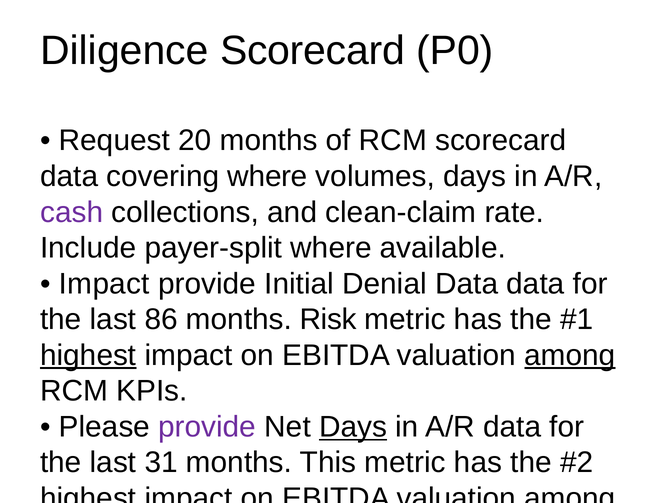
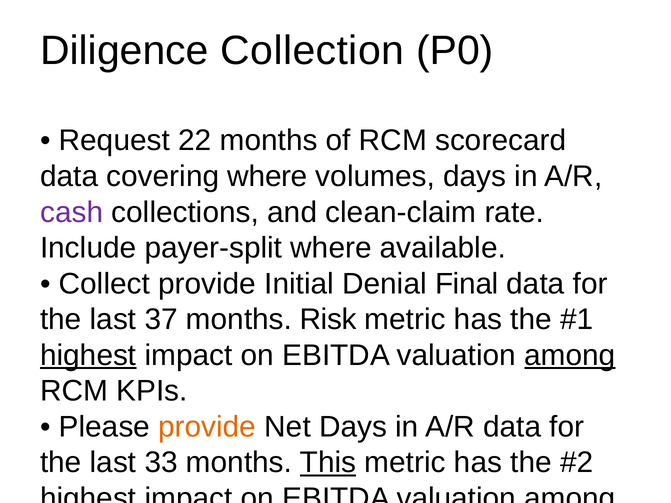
Diligence Scorecard: Scorecard -> Collection
20: 20 -> 22
Impact at (104, 284): Impact -> Collect
Denial Data: Data -> Final
86: 86 -> 37
provide at (207, 427) colour: purple -> orange
Days at (353, 427) underline: present -> none
31: 31 -> 33
This at (328, 463) underline: none -> present
